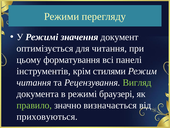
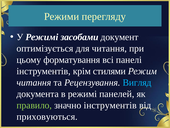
значення: значення -> засобами
Вигляд colour: light green -> light blue
браузері: браузері -> панелей
значно визначається: визначається -> інструментів
